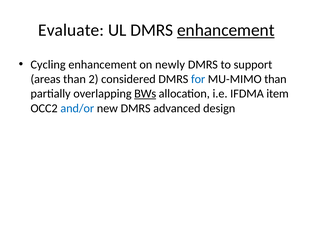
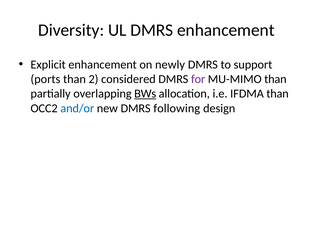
Evaluate: Evaluate -> Diversity
enhancement at (226, 30) underline: present -> none
Cycling: Cycling -> Explicit
areas: areas -> ports
for colour: blue -> purple
IFDMA item: item -> than
advanced: advanced -> following
